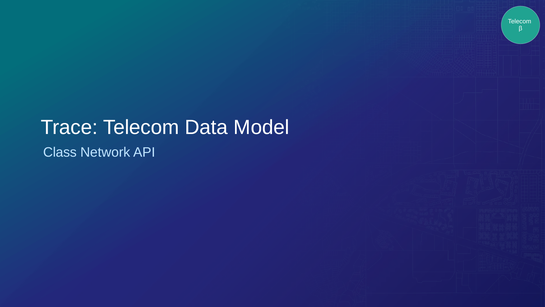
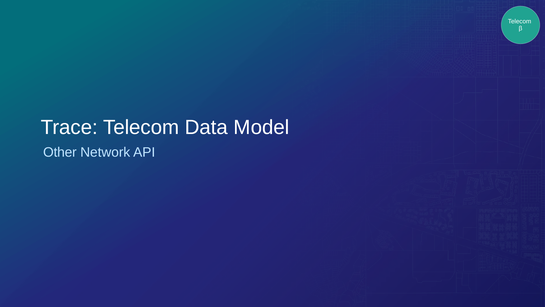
Class: Class -> Other
